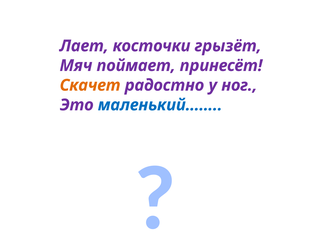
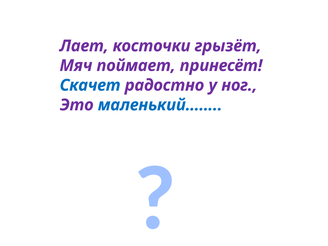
Скачет colour: orange -> blue
